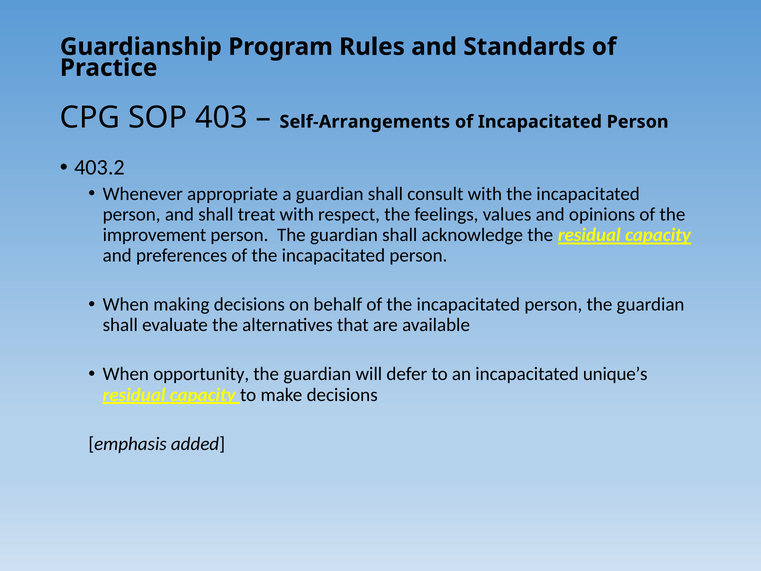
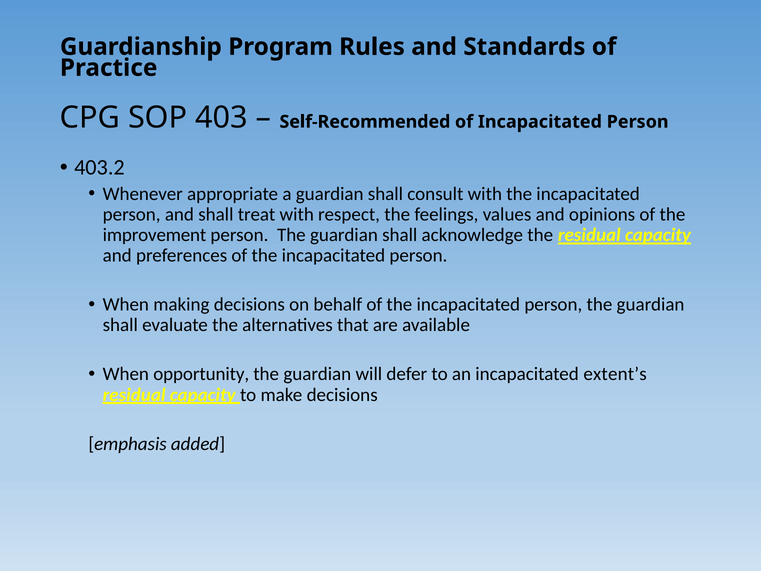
Self-Arrangements: Self-Arrangements -> Self-Recommended
unique’s: unique’s -> extent’s
